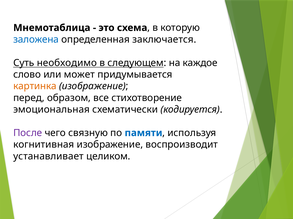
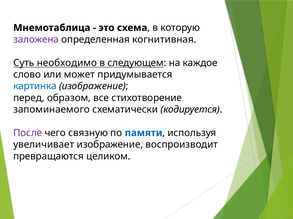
заложена colour: blue -> purple
заключается: заключается -> когнитивная
картинка colour: orange -> blue
эмоциональная: эмоциональная -> запоминаемого
когнитивная: когнитивная -> увеличивает
устанавливает: устанавливает -> превращаются
